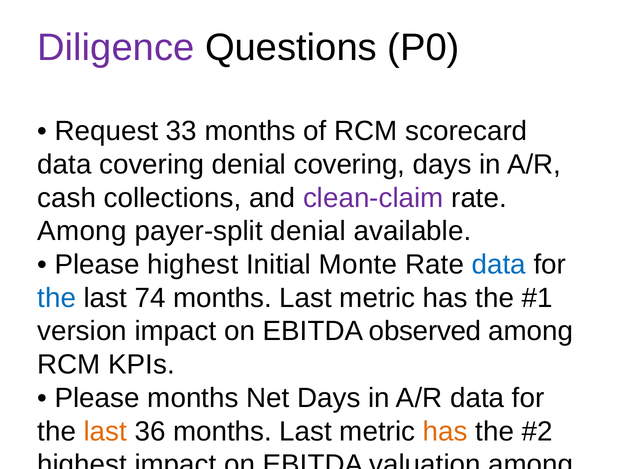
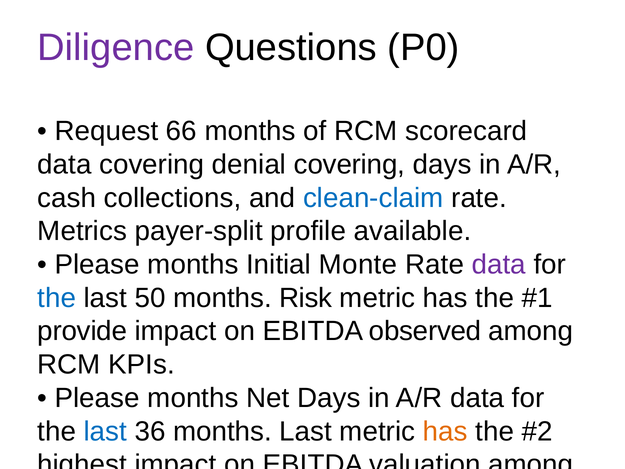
33: 33 -> 66
clean-claim colour: purple -> blue
Among at (82, 231): Among -> Metrics
payer-split denial: denial -> profile
highest at (193, 264): highest -> months
data at (499, 264) colour: blue -> purple
74: 74 -> 50
Last at (306, 298): Last -> Risk
version at (82, 331): version -> provide
last at (105, 431) colour: orange -> blue
